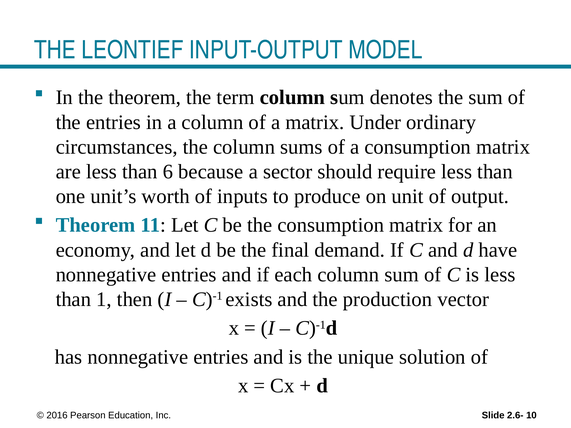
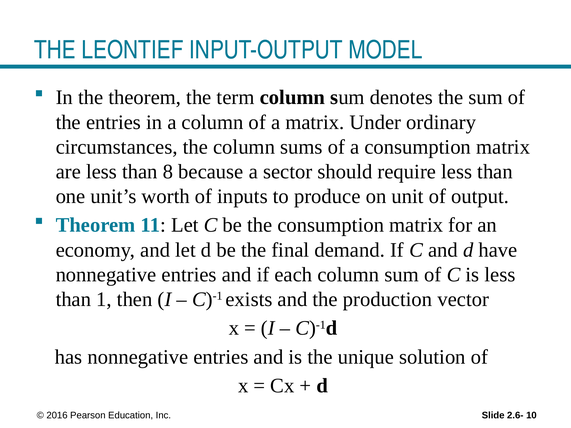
6: 6 -> 8
